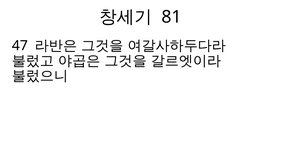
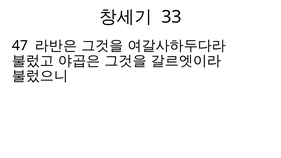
81: 81 -> 33
